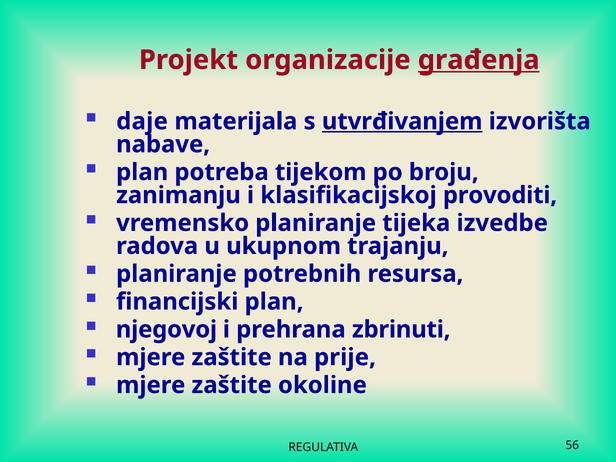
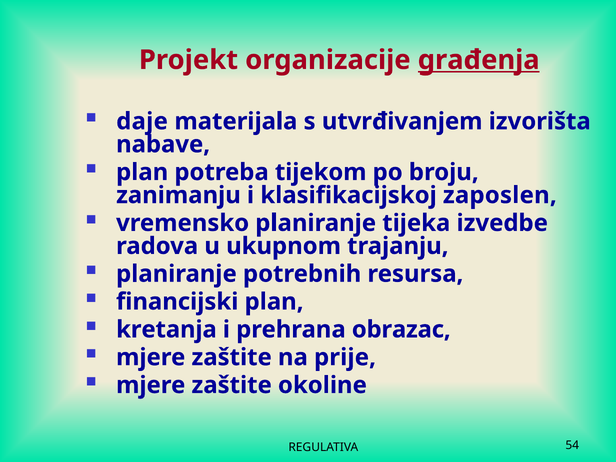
utvrđivanjem underline: present -> none
provoditi: provoditi -> zaposlen
njegovoj: njegovoj -> kretanja
zbrinuti: zbrinuti -> obrazac
56: 56 -> 54
